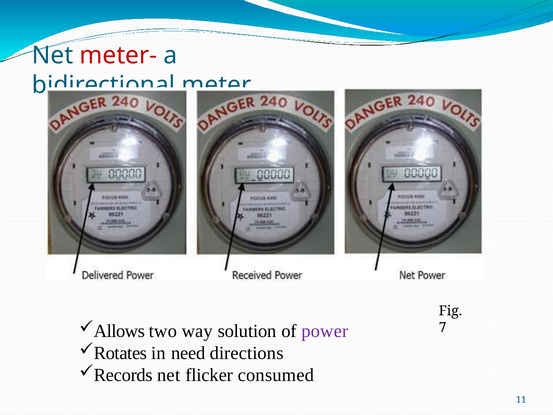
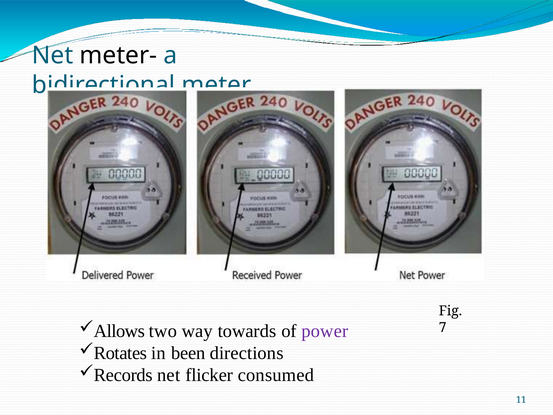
meter- colour: red -> black
solution: solution -> towards
need: need -> been
